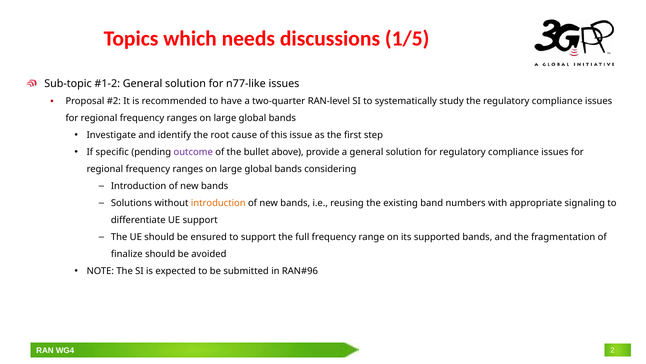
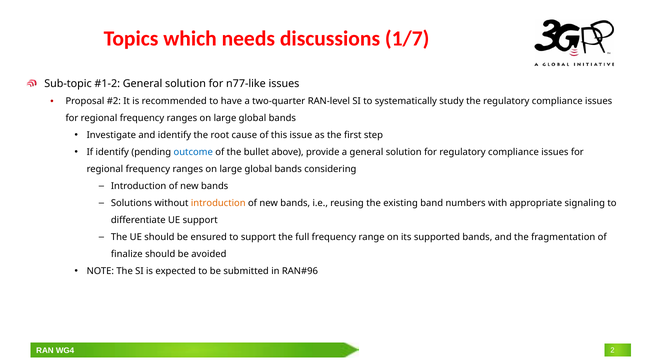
1/5: 1/5 -> 1/7
If specific: specific -> identify
outcome colour: purple -> blue
